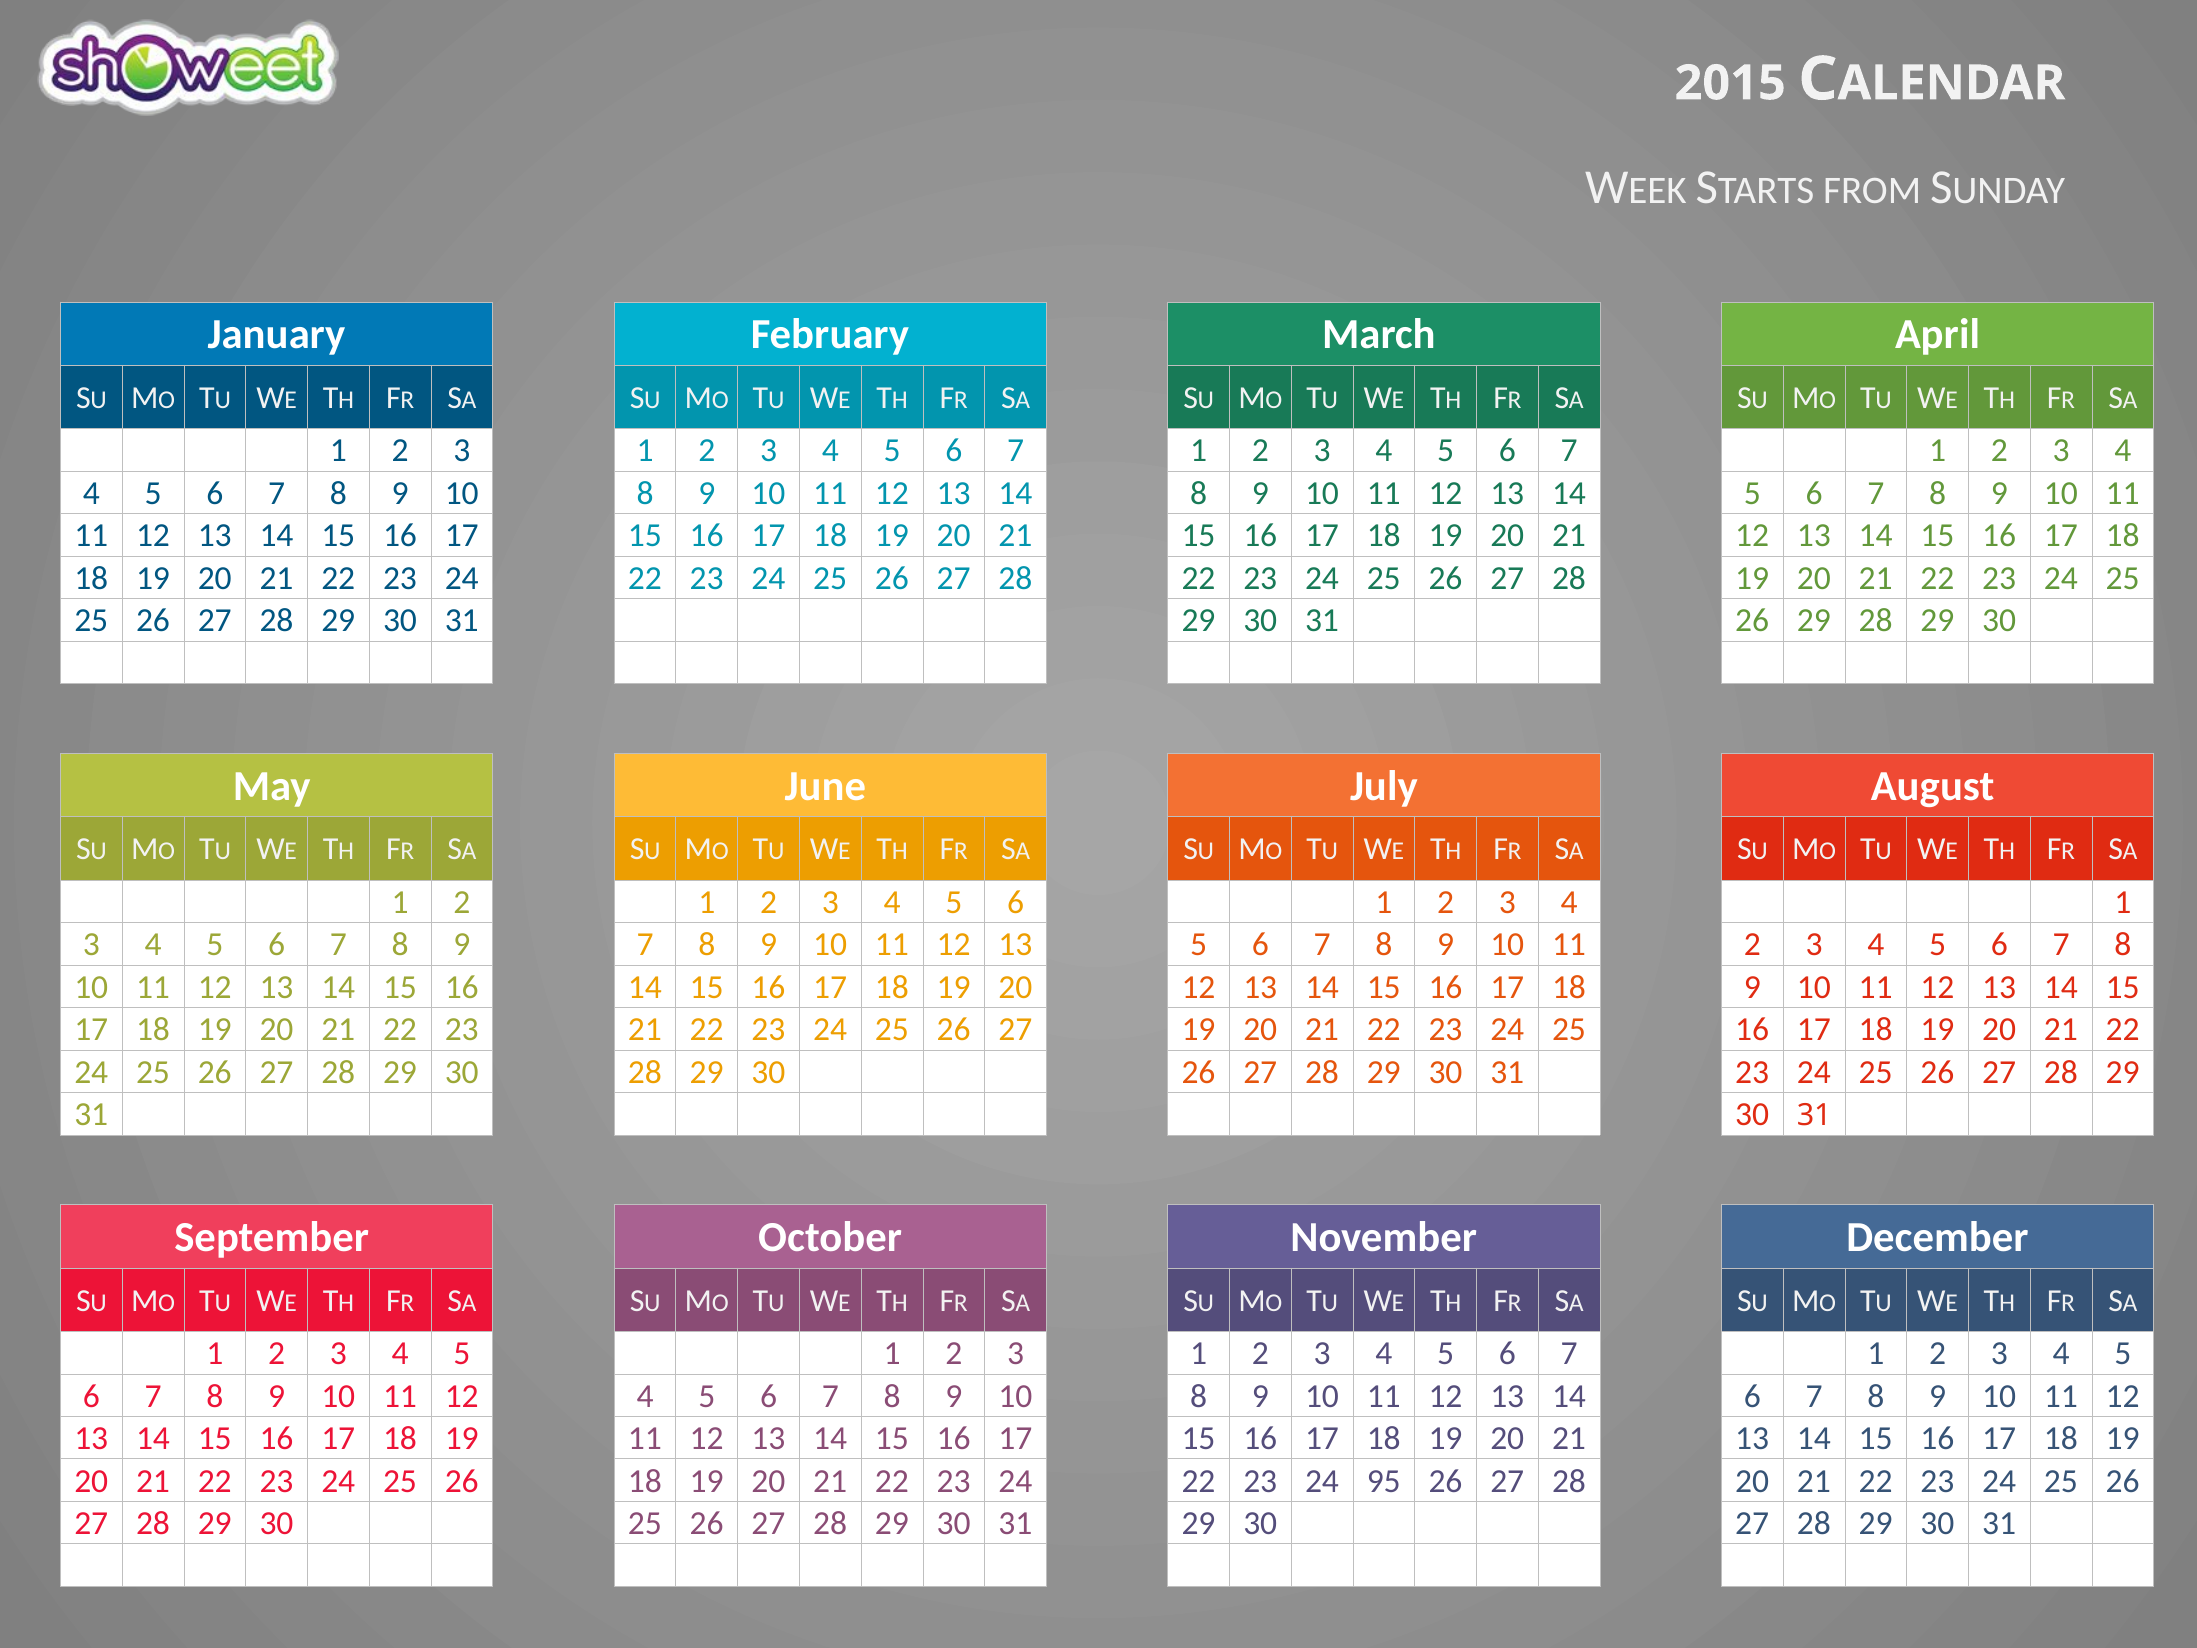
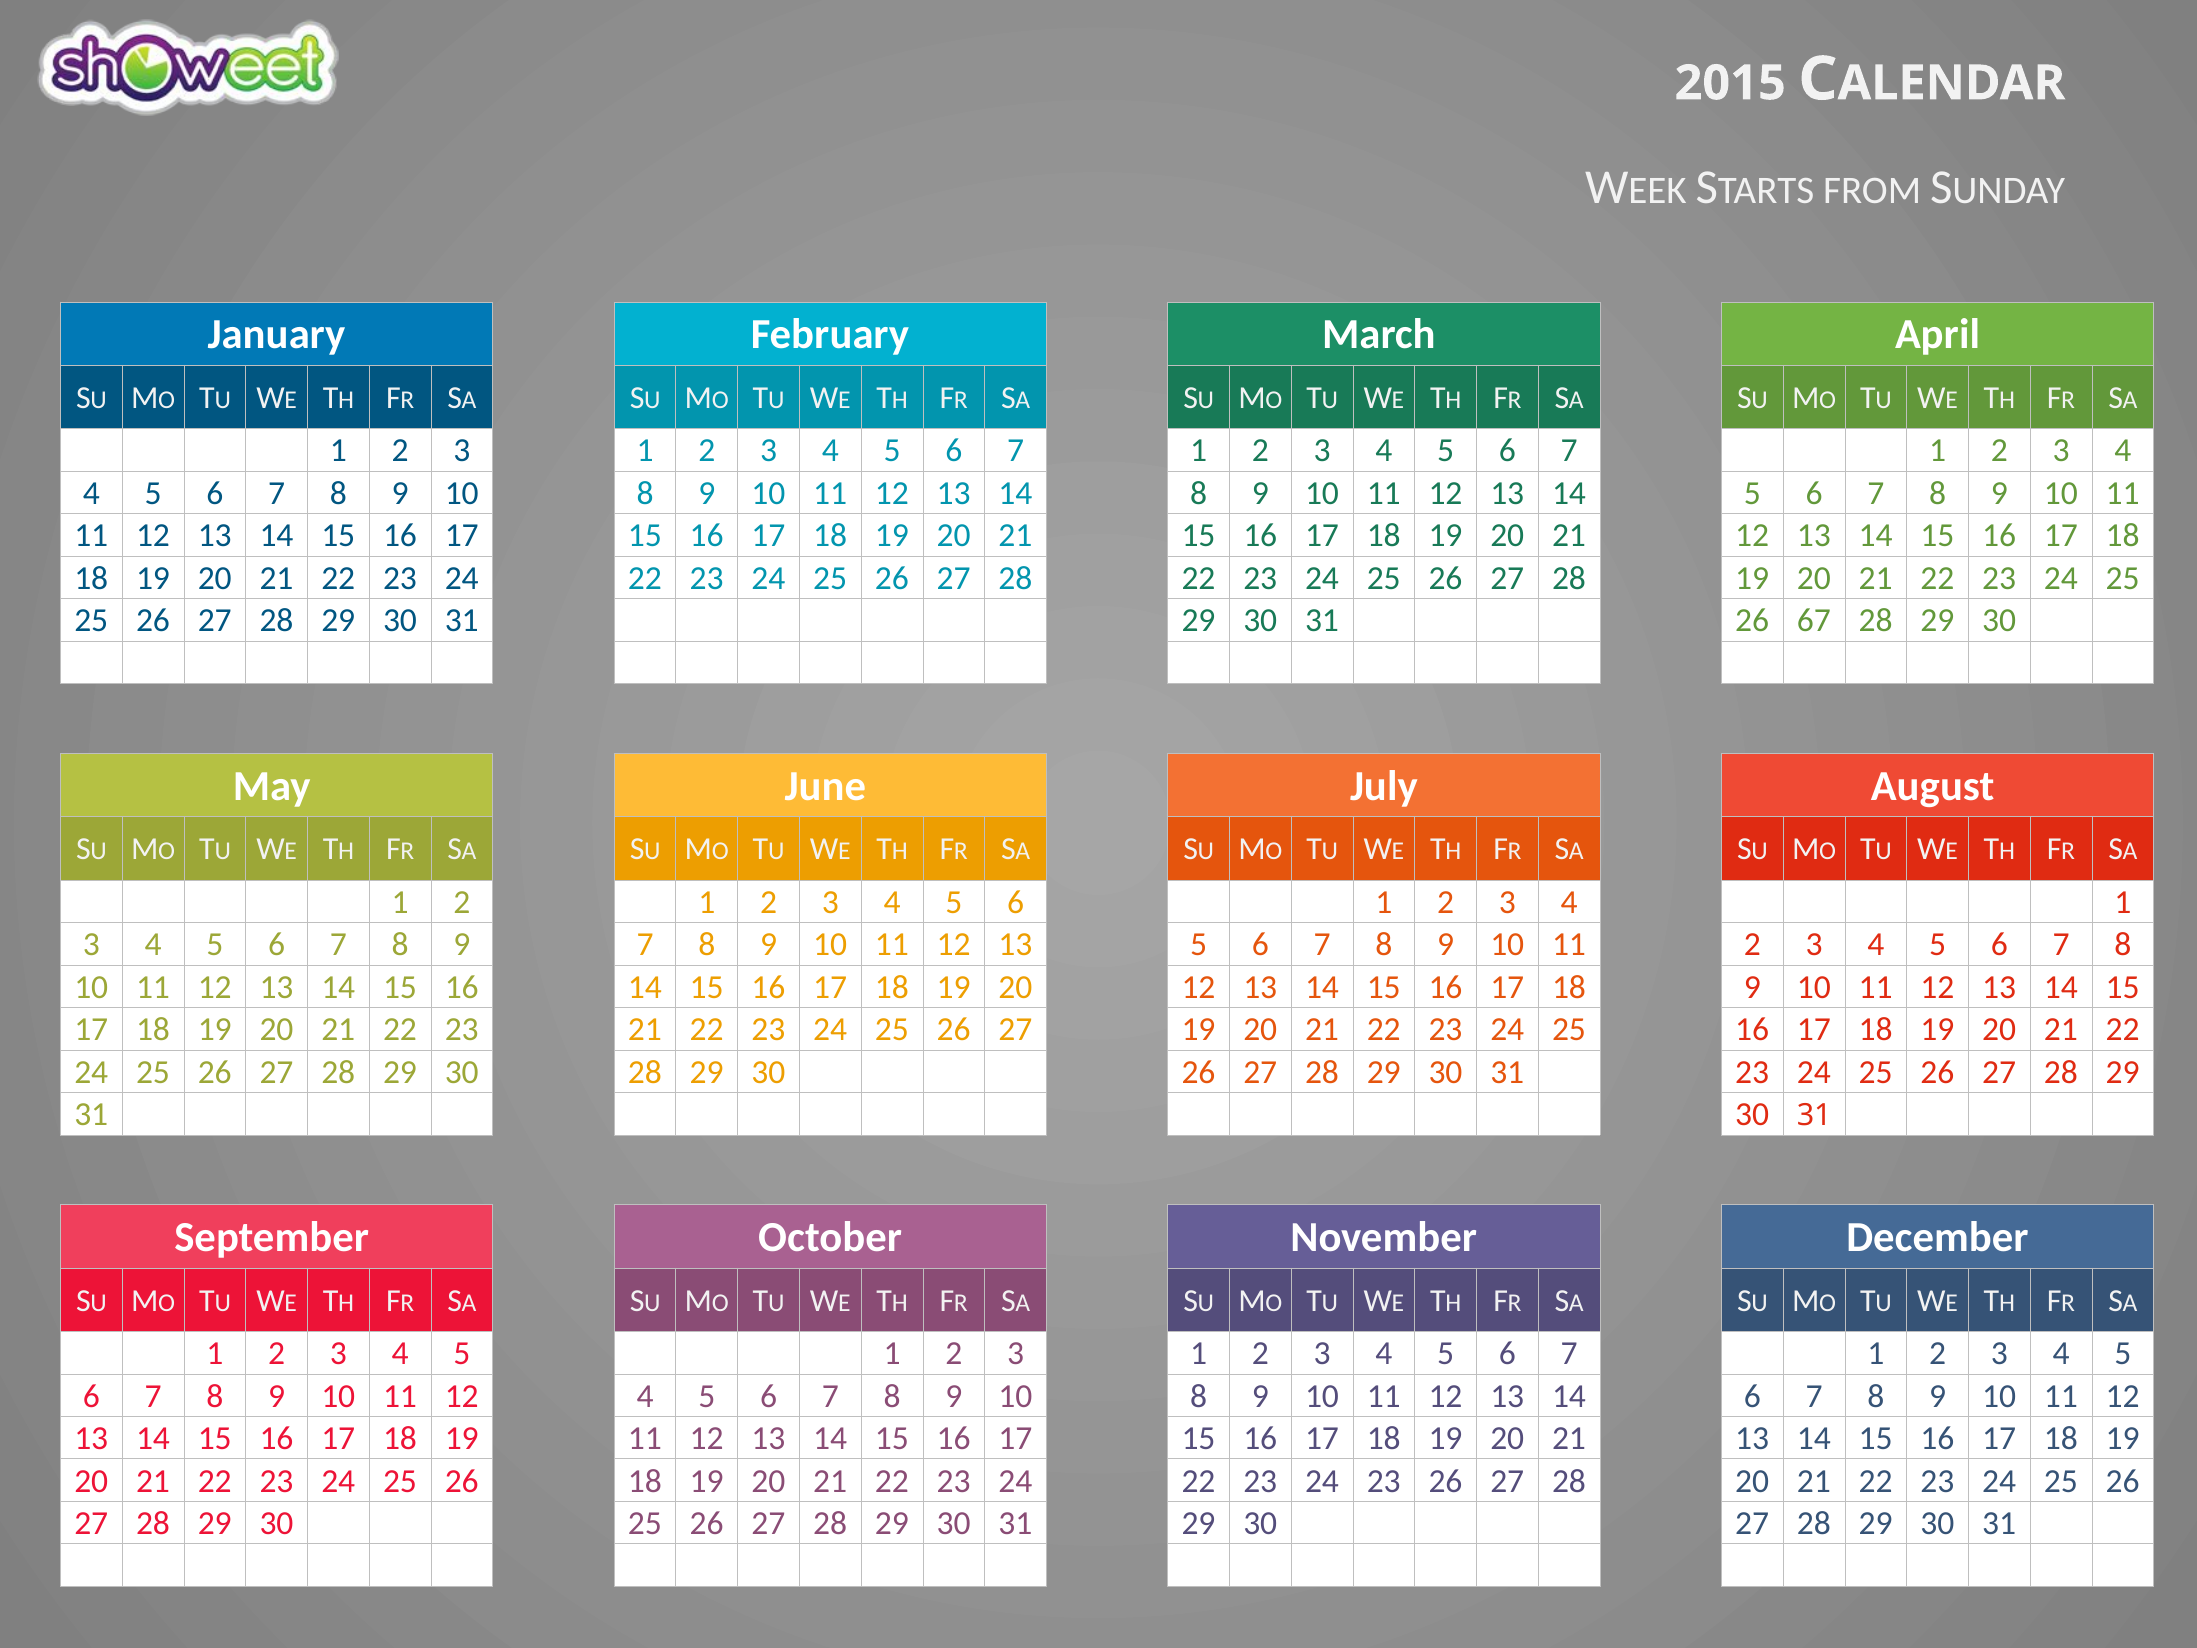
26 29: 29 -> 67
24 95: 95 -> 23
